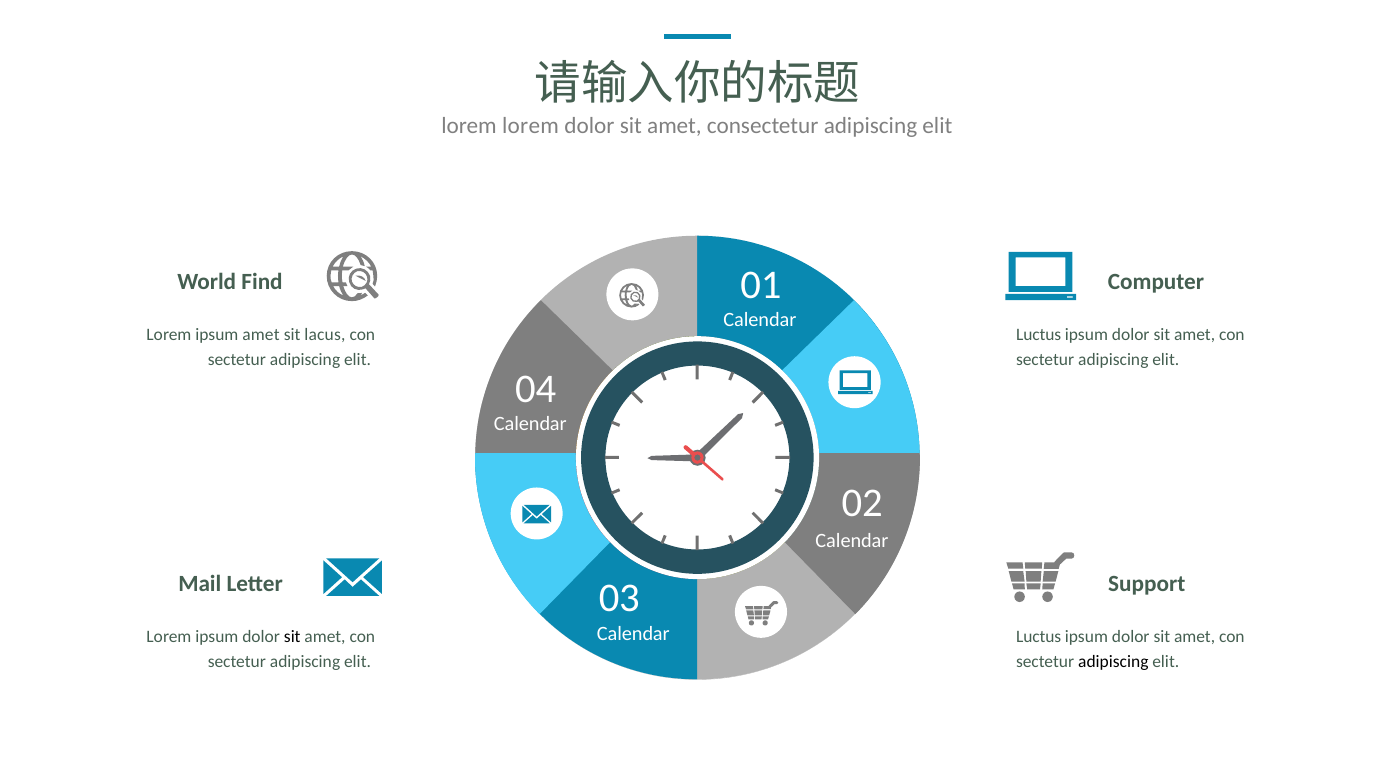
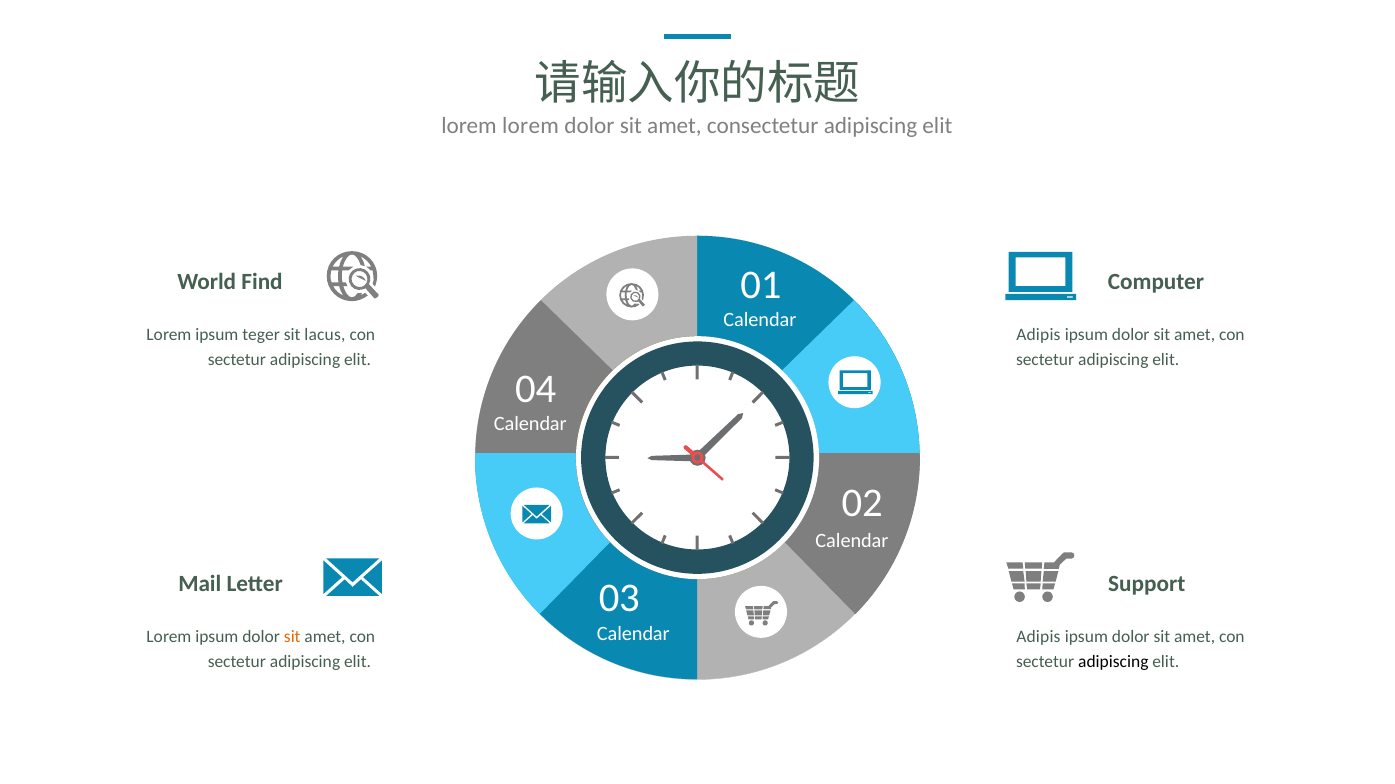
ipsum amet: amet -> teger
Luctus at (1039, 335): Luctus -> Adipis
sit at (292, 637) colour: black -> orange
Luctus at (1039, 637): Luctus -> Adipis
